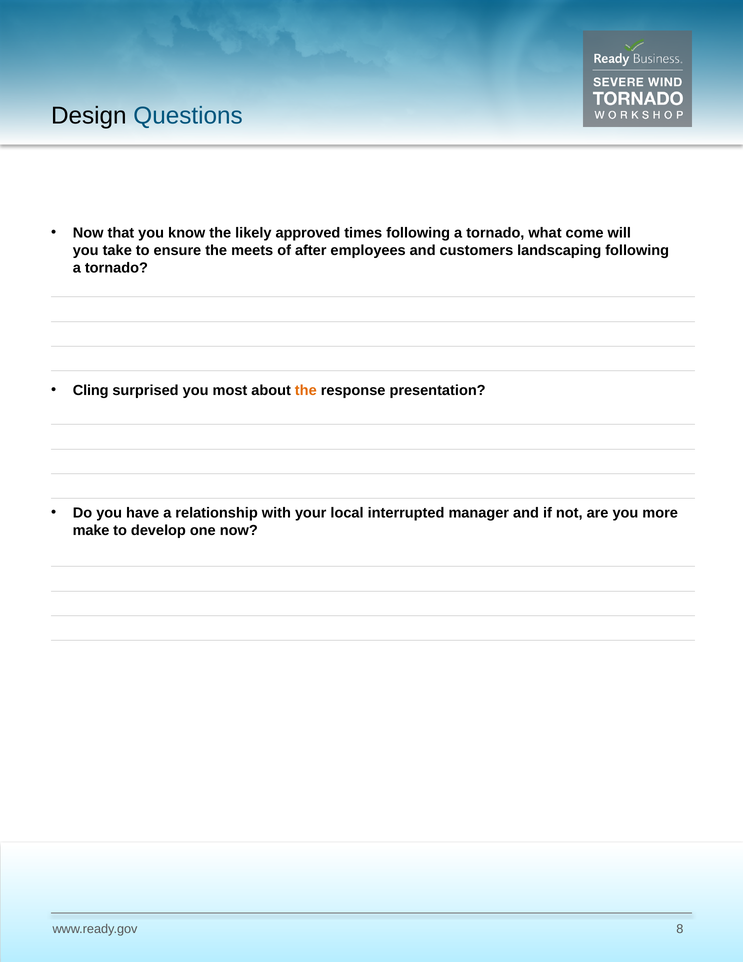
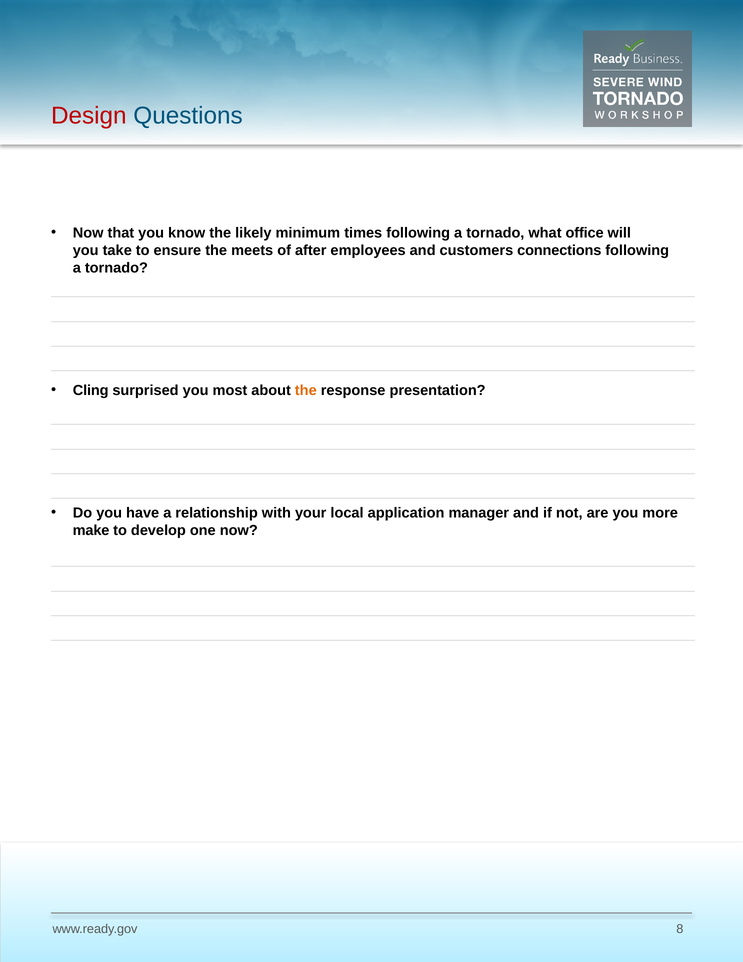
Design colour: black -> red
approved: approved -> minimum
come: come -> office
landscaping: landscaping -> connections
interrupted: interrupted -> application
